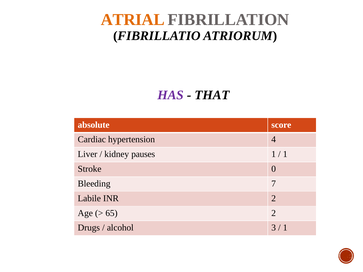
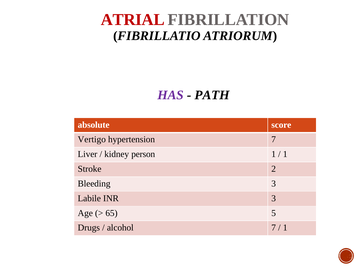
ATRIAL colour: orange -> red
THAT: THAT -> PATH
Cardiac: Cardiac -> Vertigo
hypertension 4: 4 -> 7
pauses: pauses -> person
0: 0 -> 2
Bleeding 7: 7 -> 3
INR 2: 2 -> 3
65 2: 2 -> 5
alcohol 3: 3 -> 7
